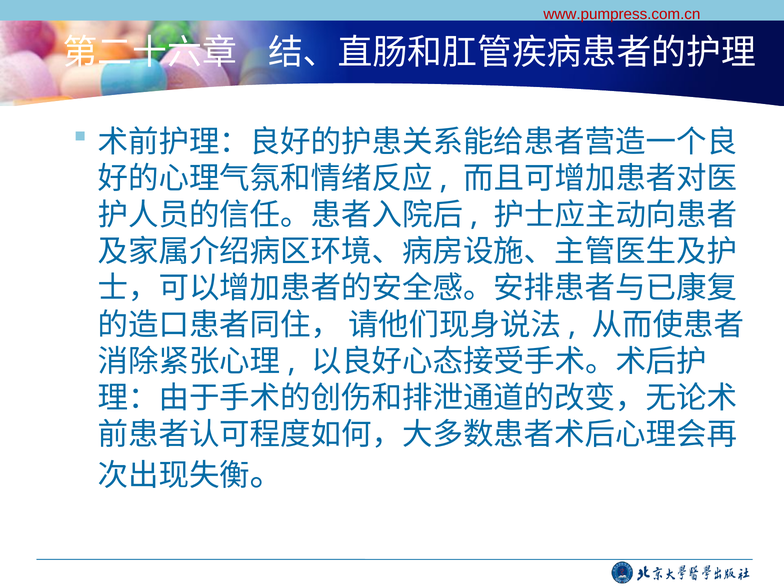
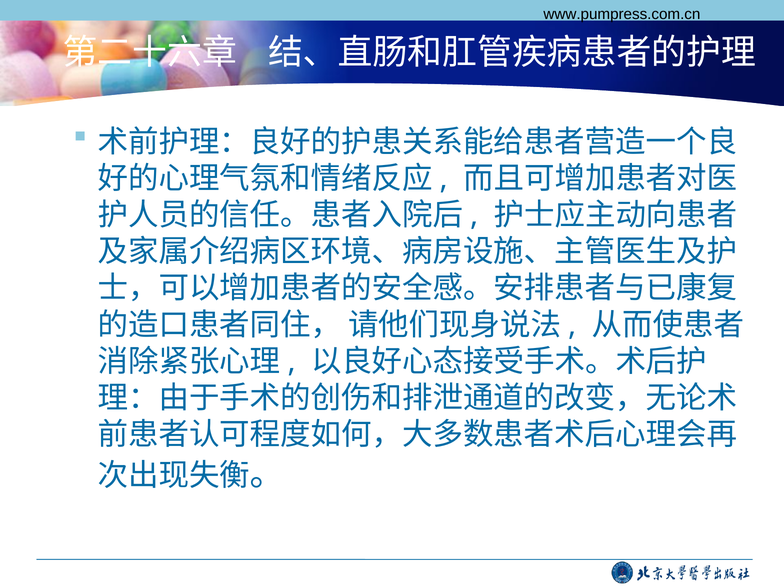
www.pumpress.com.cn colour: red -> black
